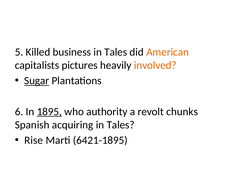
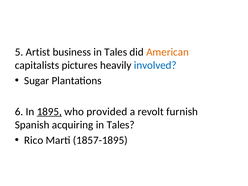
Killed: Killed -> Artist
involved colour: orange -> blue
Sugar underline: present -> none
authority: authority -> provided
chunks: chunks -> furnish
Rise: Rise -> Rico
6421-1895: 6421-1895 -> 1857-1895
